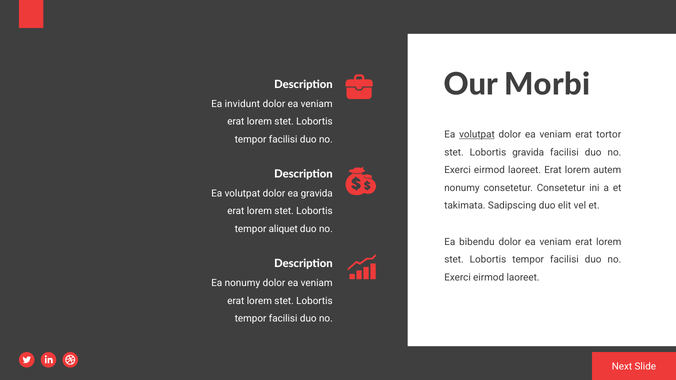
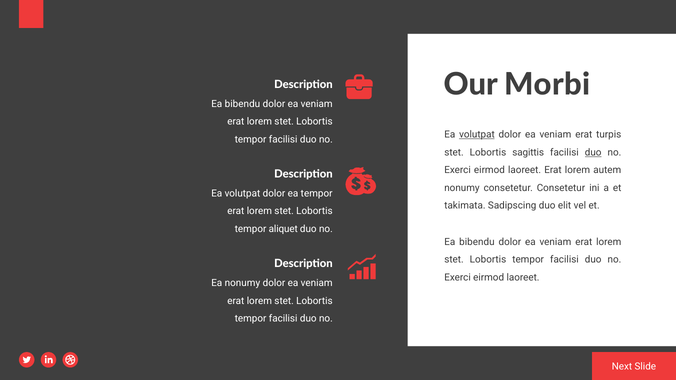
invidunt at (242, 104): invidunt -> bibendu
tortor: tortor -> turpis
Lobortis gravida: gravida -> sagittis
duo at (593, 152) underline: none -> present
ea gravida: gravida -> tempor
